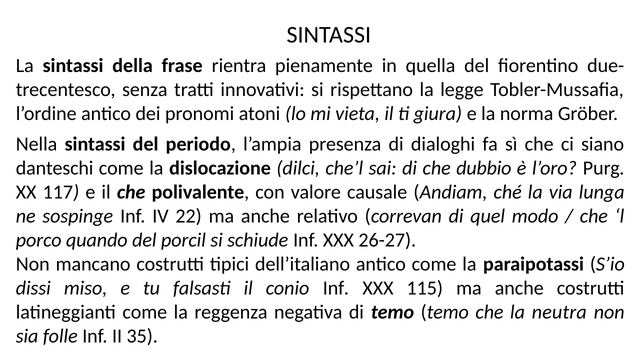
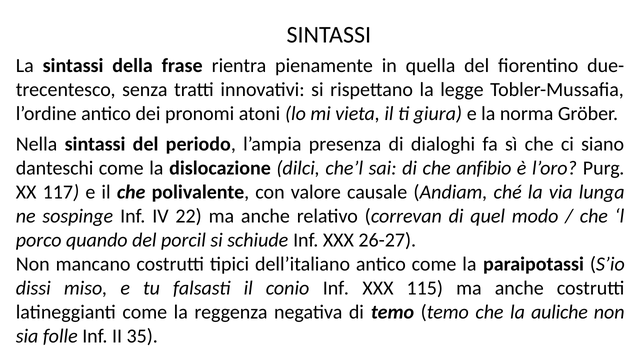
dubbio: dubbio -> anfibio
neutra: neutra -> auliche
